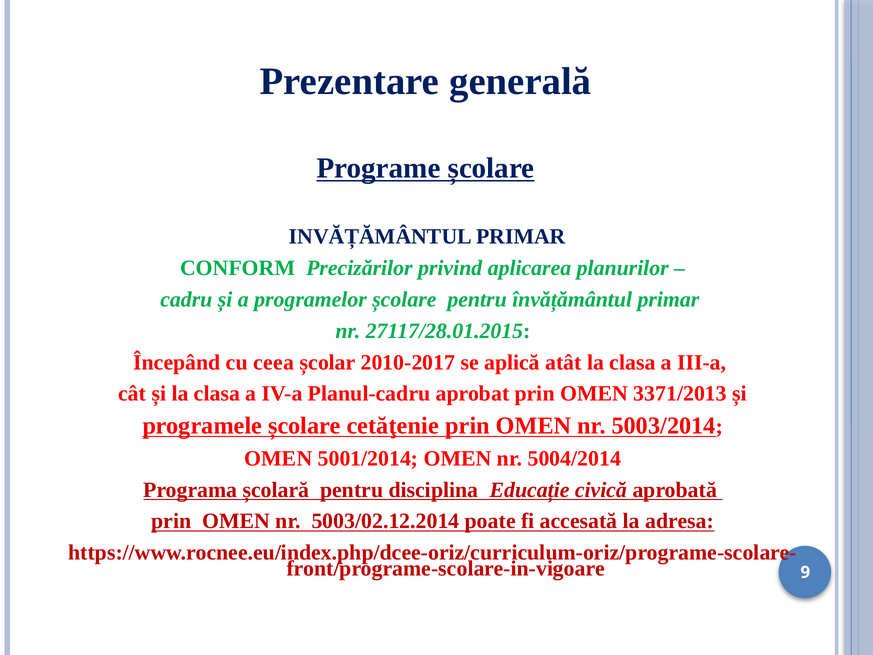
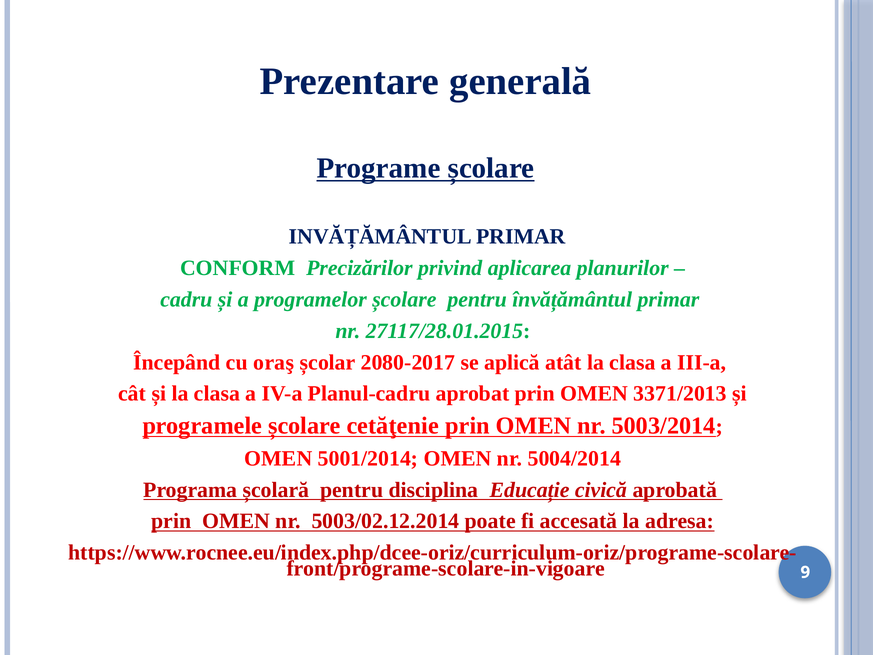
ceea: ceea -> oraş
2010-2017: 2010-2017 -> 2080-2017
